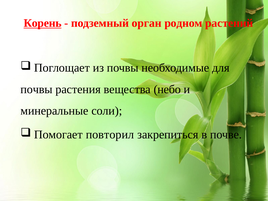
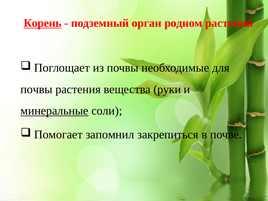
небо: небо -> руки
минеральные underline: none -> present
повторил: повторил -> запомнил
